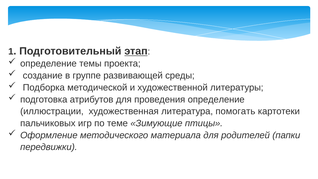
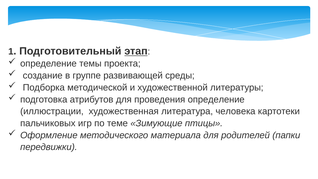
помогать: помогать -> человека
